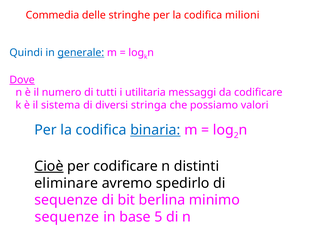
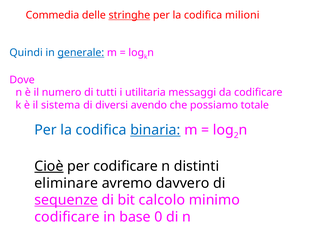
stringhe underline: none -> present
Dove underline: present -> none
stringa: stringa -> avendo
valori: valori -> totale
spedirlo: spedirlo -> davvero
sequenze at (66, 200) underline: none -> present
berlina: berlina -> calcolo
sequenze at (67, 217): sequenze -> codificare
5: 5 -> 0
